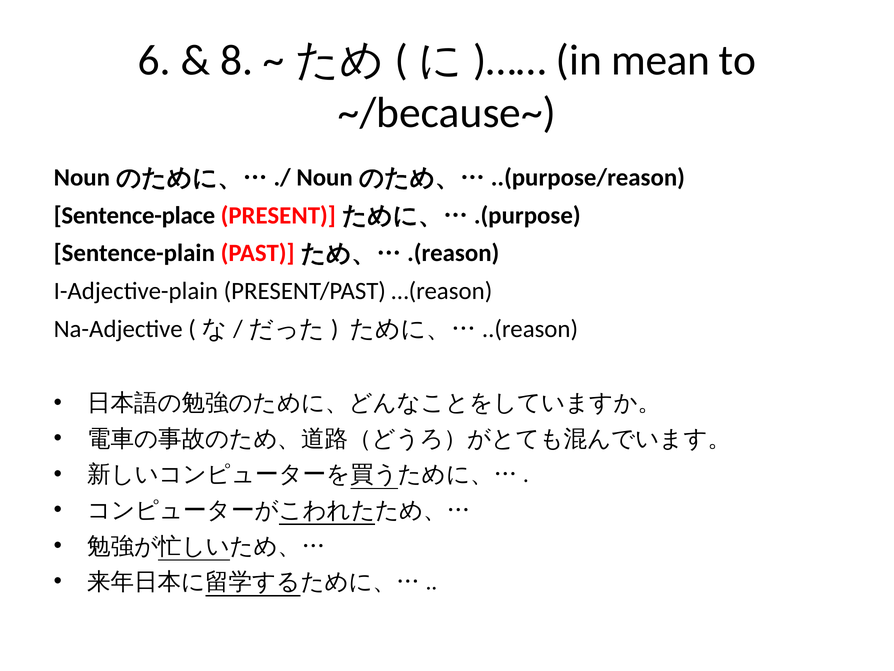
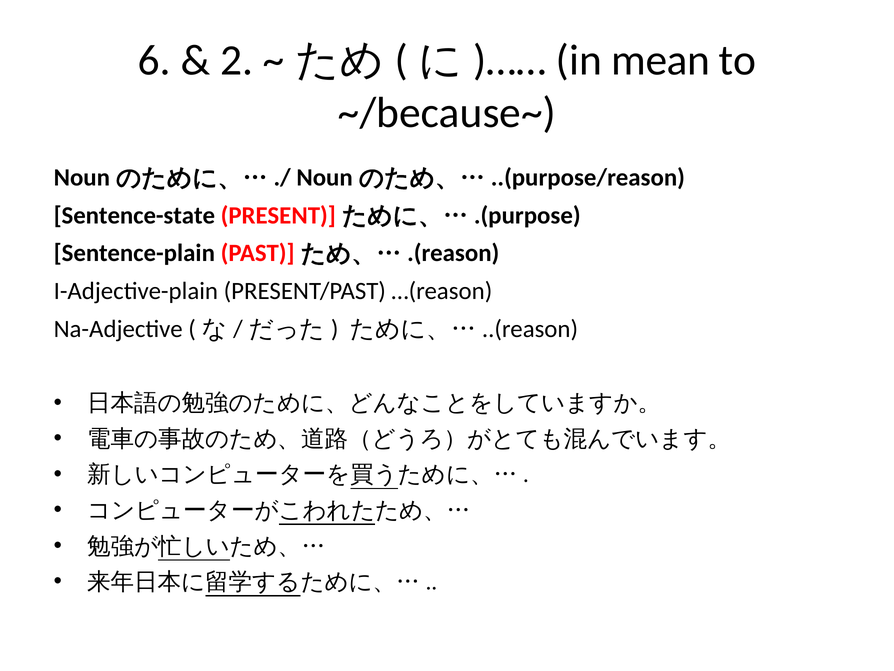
8: 8 -> 2
Sentence-place: Sentence-place -> Sentence-state
